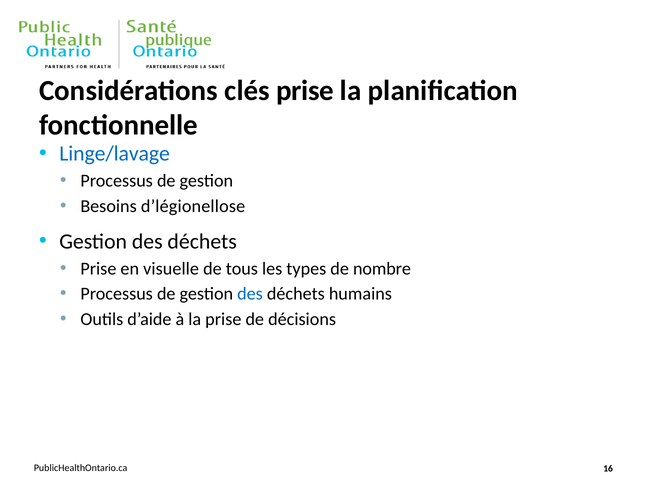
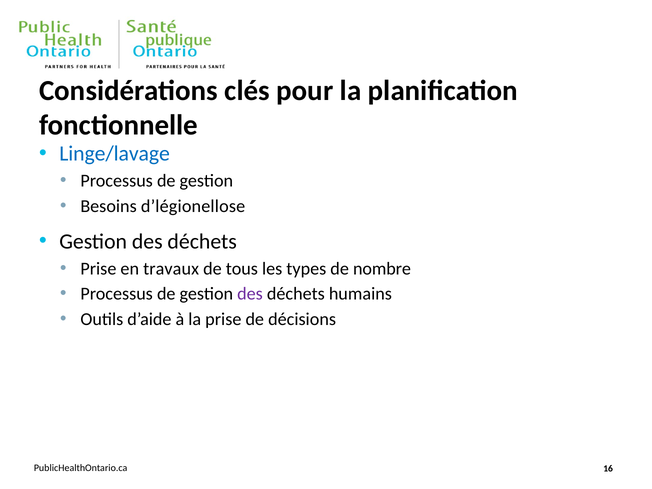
clés prise: prise -> pour
visuelle: visuelle -> travaux
des at (250, 294) colour: blue -> purple
